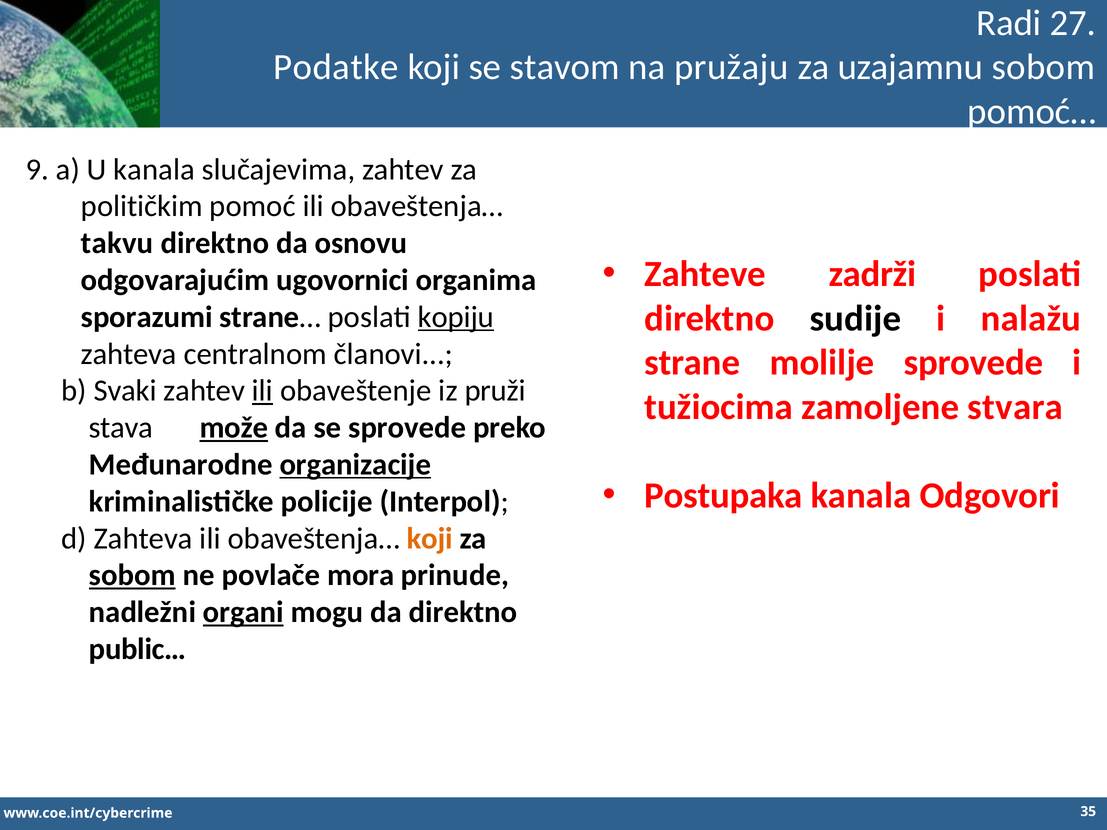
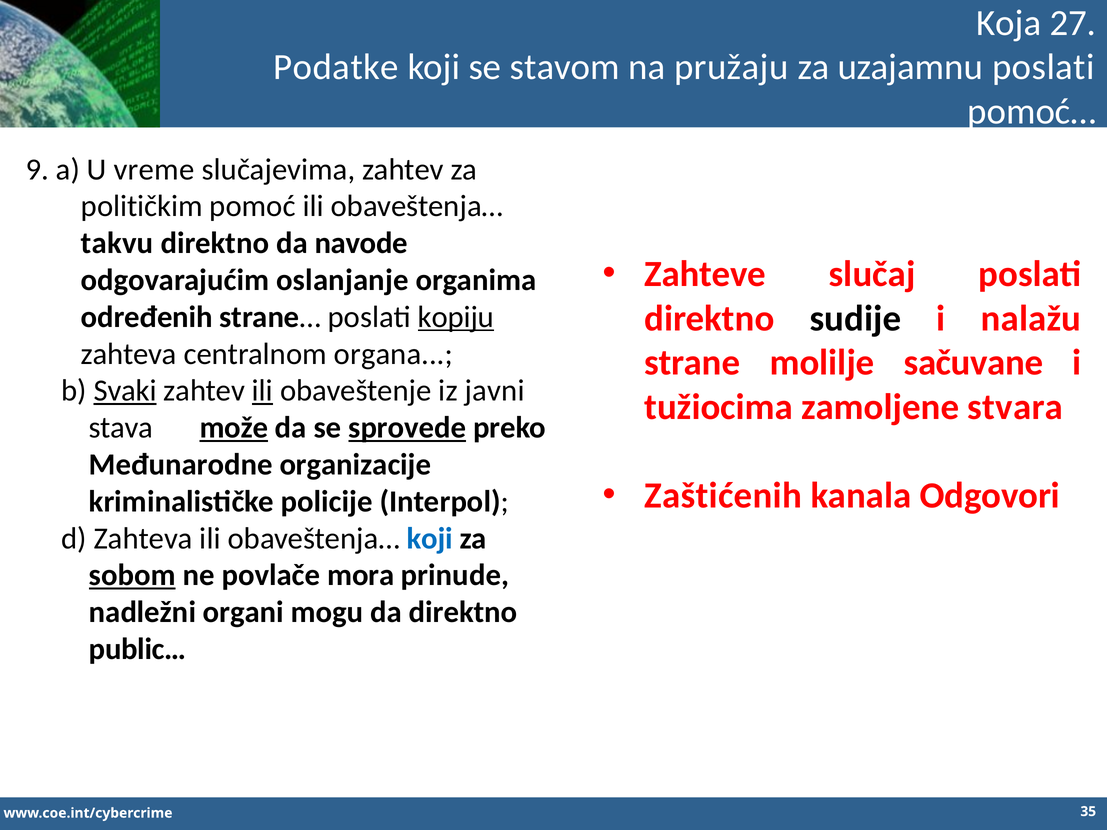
Radi: Radi -> Koja
uzajamnu sobom: sobom -> poslati
U kanala: kanala -> vreme
osnovu: osnovu -> navode
zadrži: zadrži -> slučaj
ugovornici: ugovornici -> oslanjanje
sporazumi: sporazumi -> određenih
članovi: članovi -> organa
molilje sprovede: sprovede -> sačuvane
Svaki underline: none -> present
pruži: pruži -> javni
sprovede at (407, 428) underline: none -> present
organizacije underline: present -> none
Postupaka: Postupaka -> Zaštićenih
koji at (430, 539) colour: orange -> blue
organi underline: present -> none
